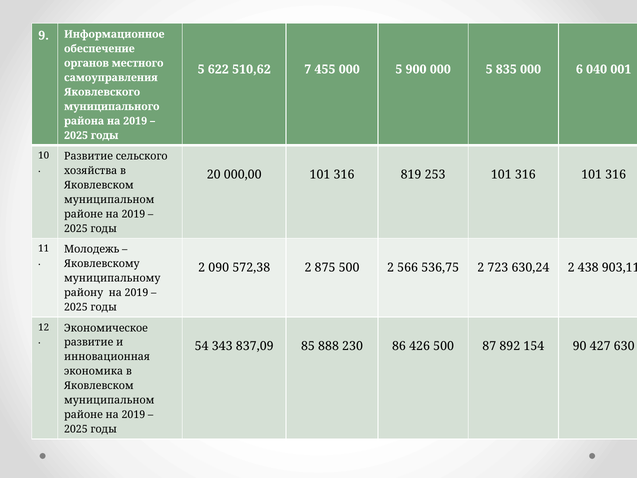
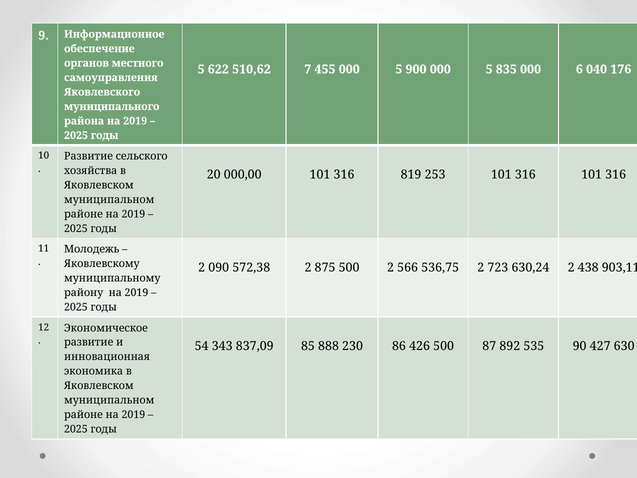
001: 001 -> 176
154: 154 -> 535
